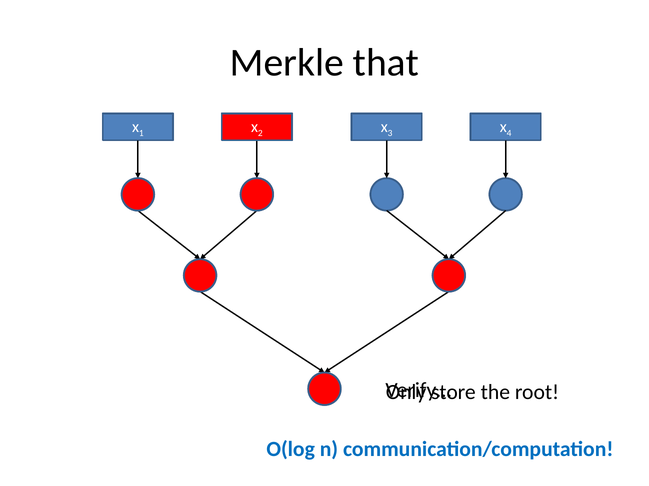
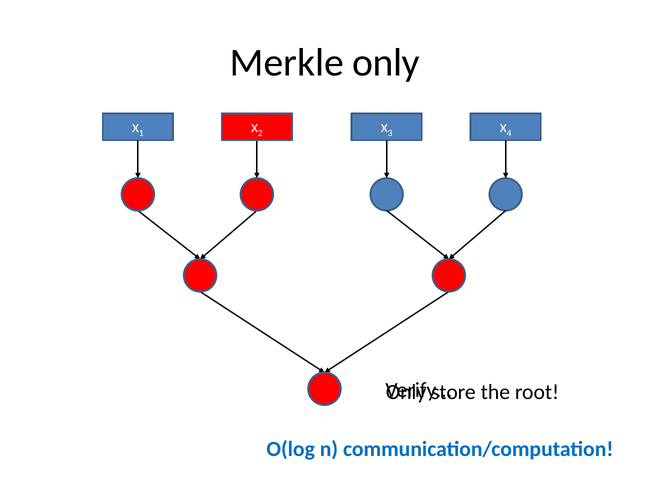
Merkle that: that -> only
